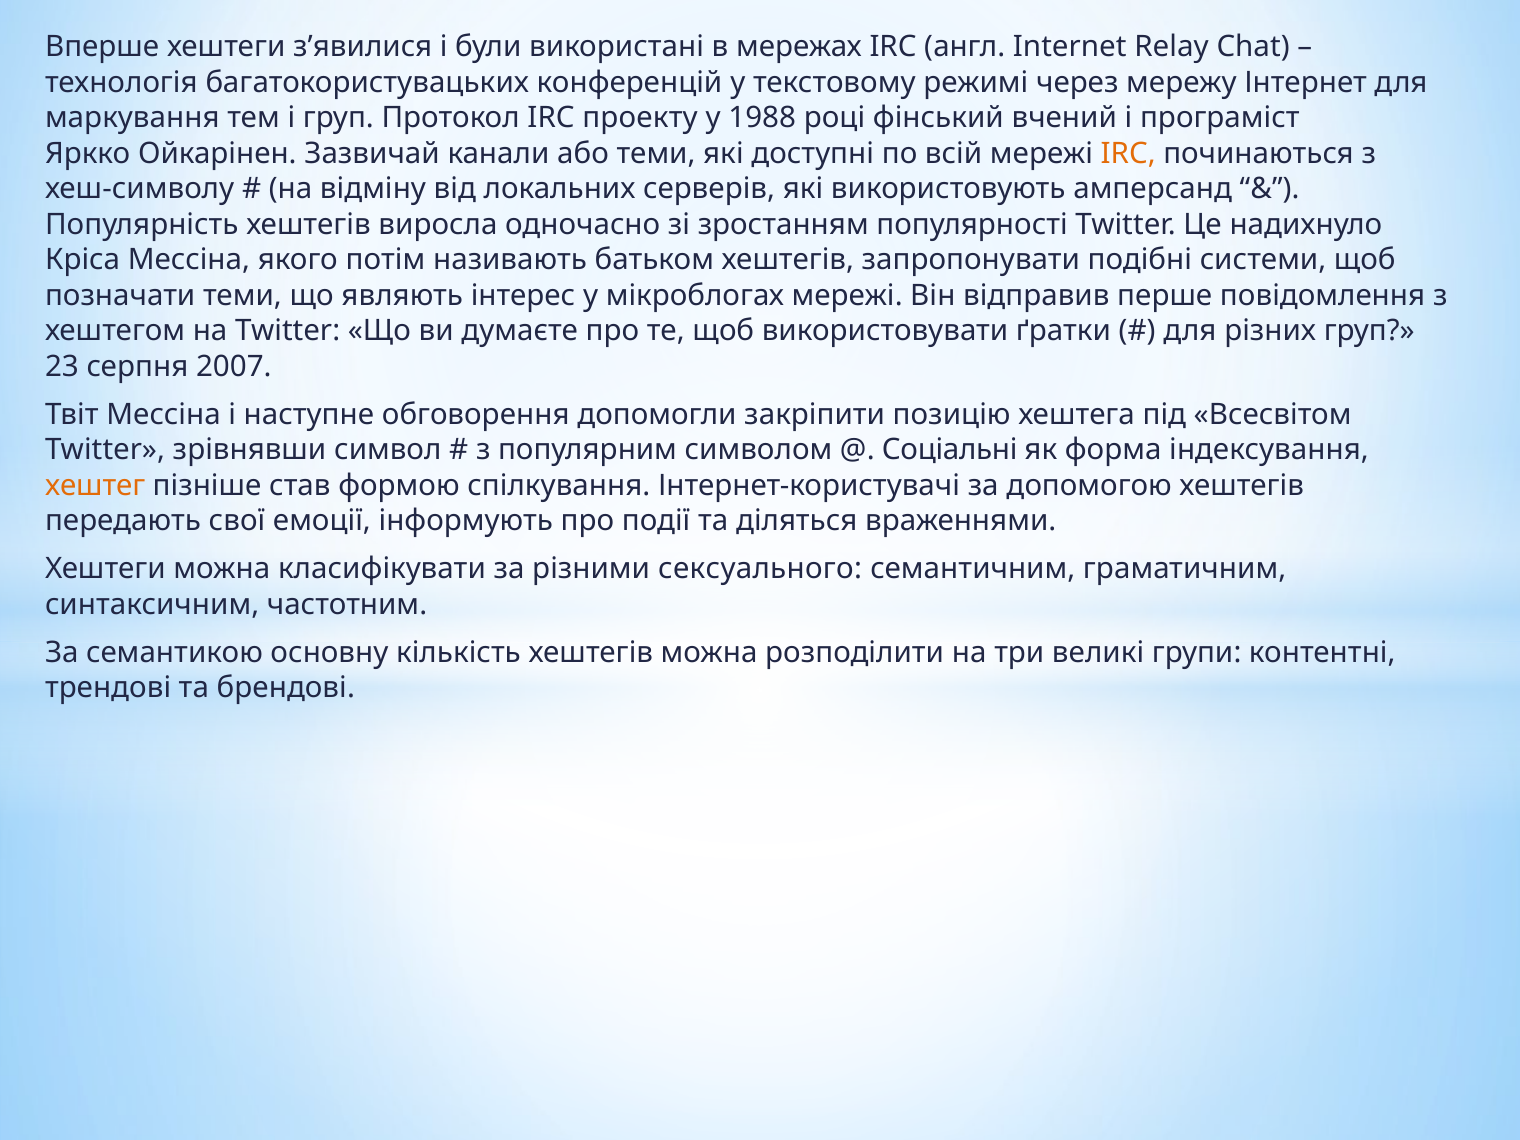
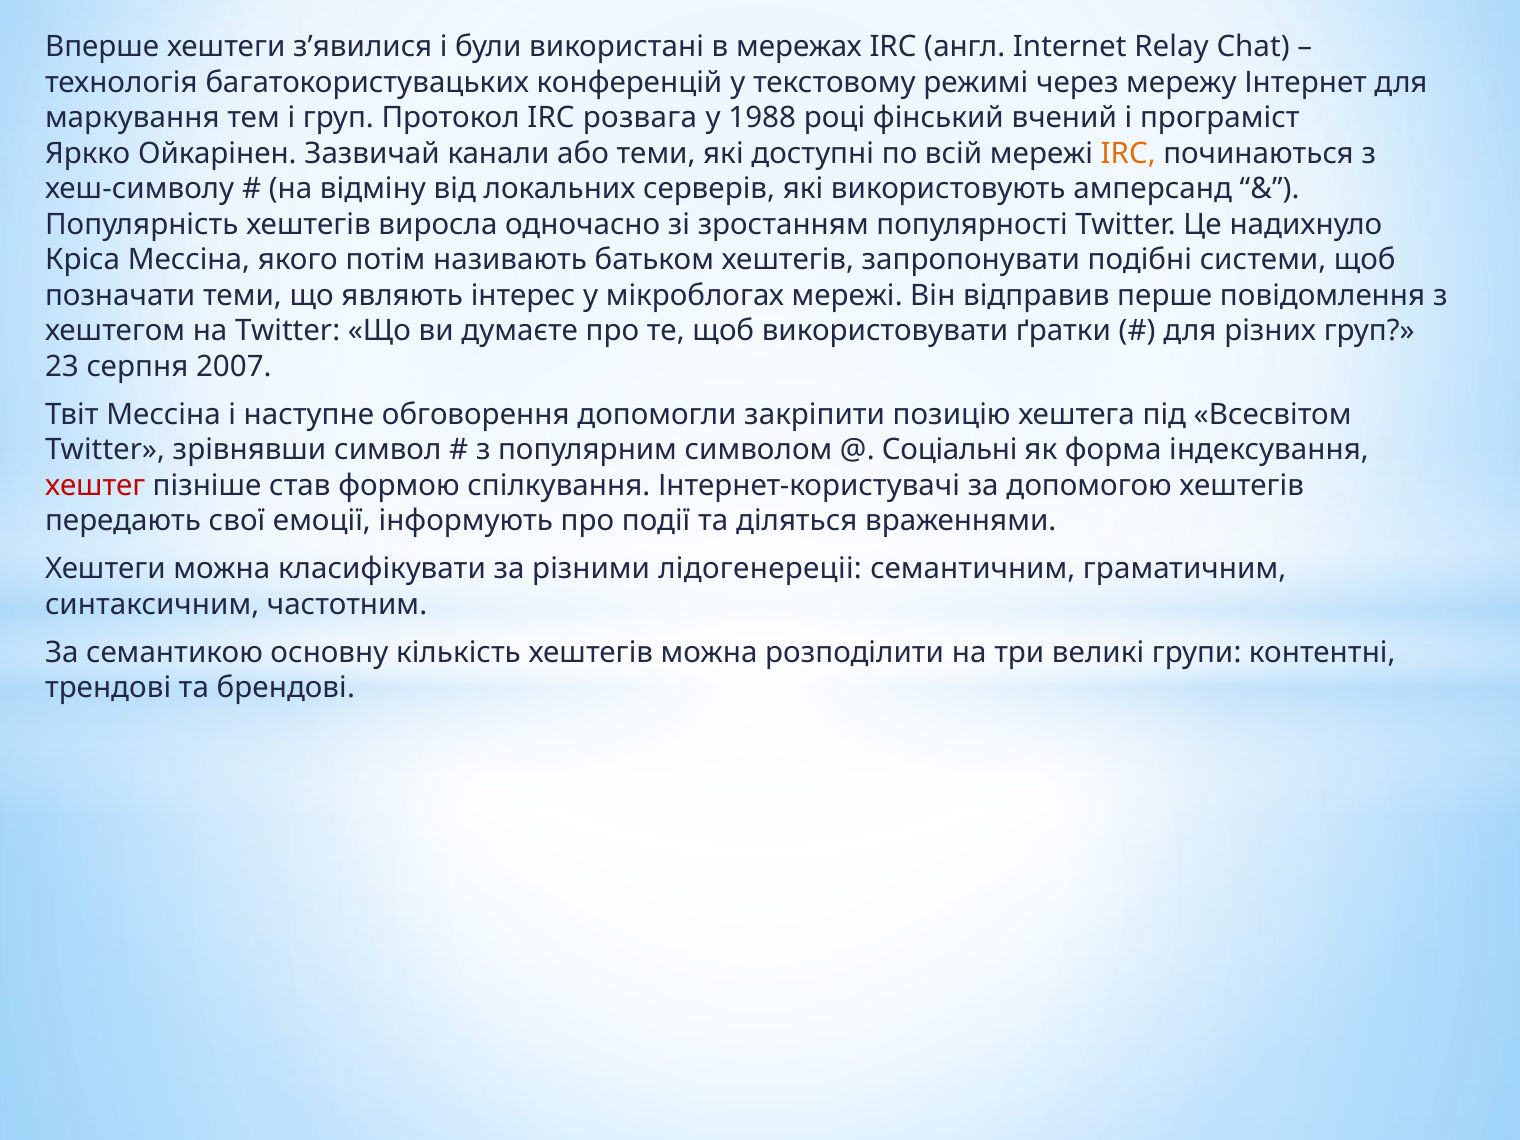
проекту: проекту -> розвага
хештег colour: orange -> red
сексуального: сексуального -> лідогенереціі
